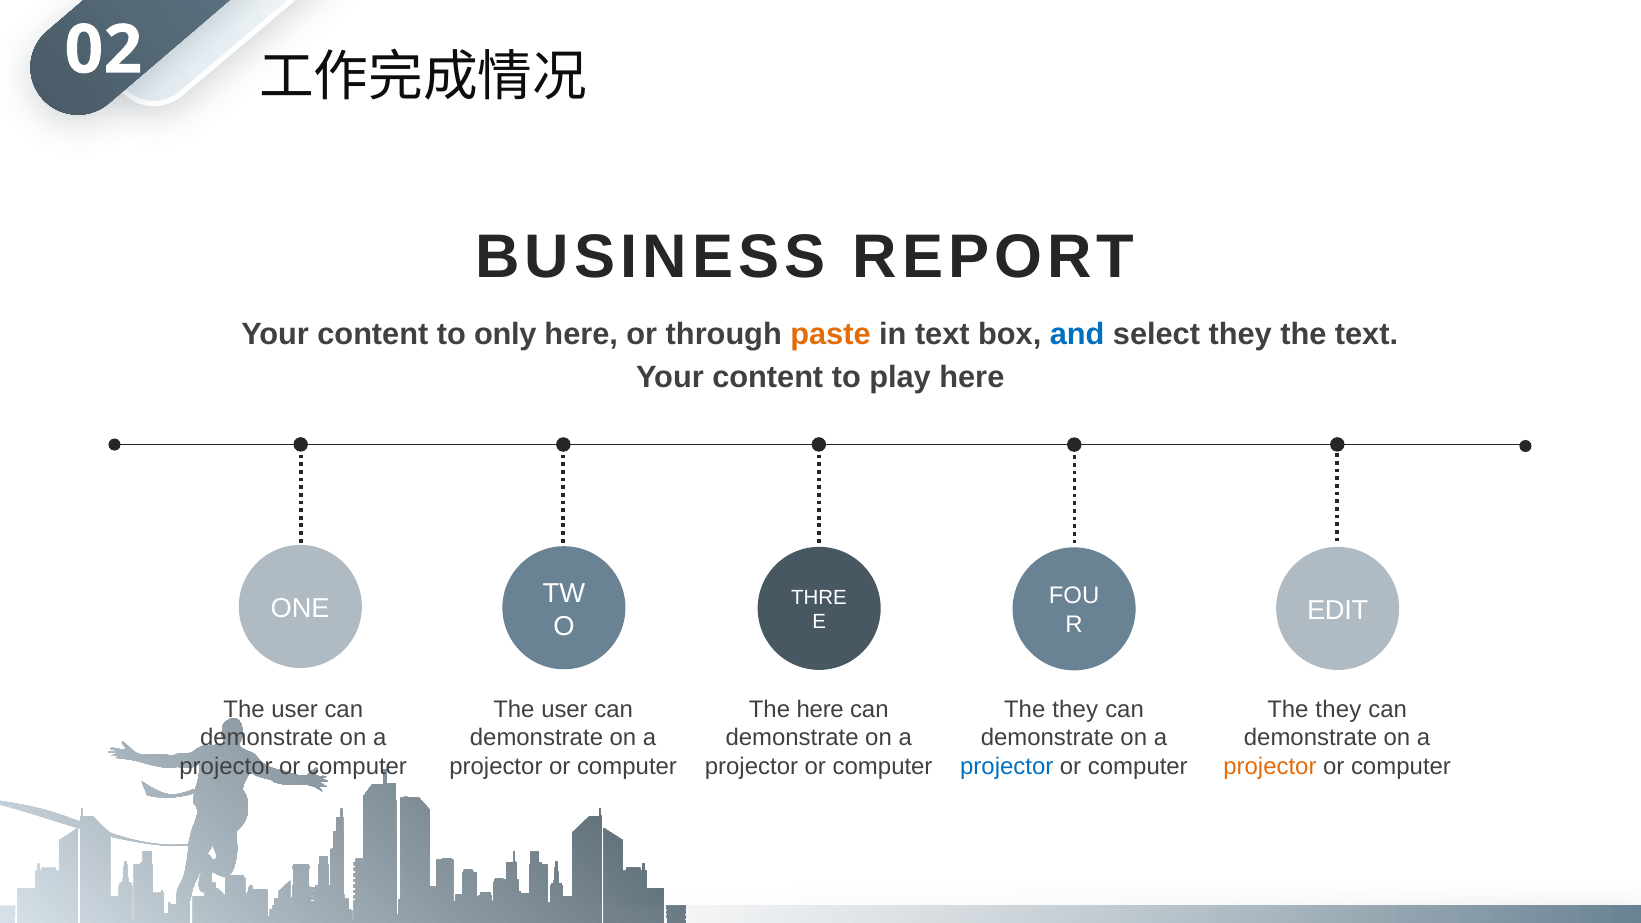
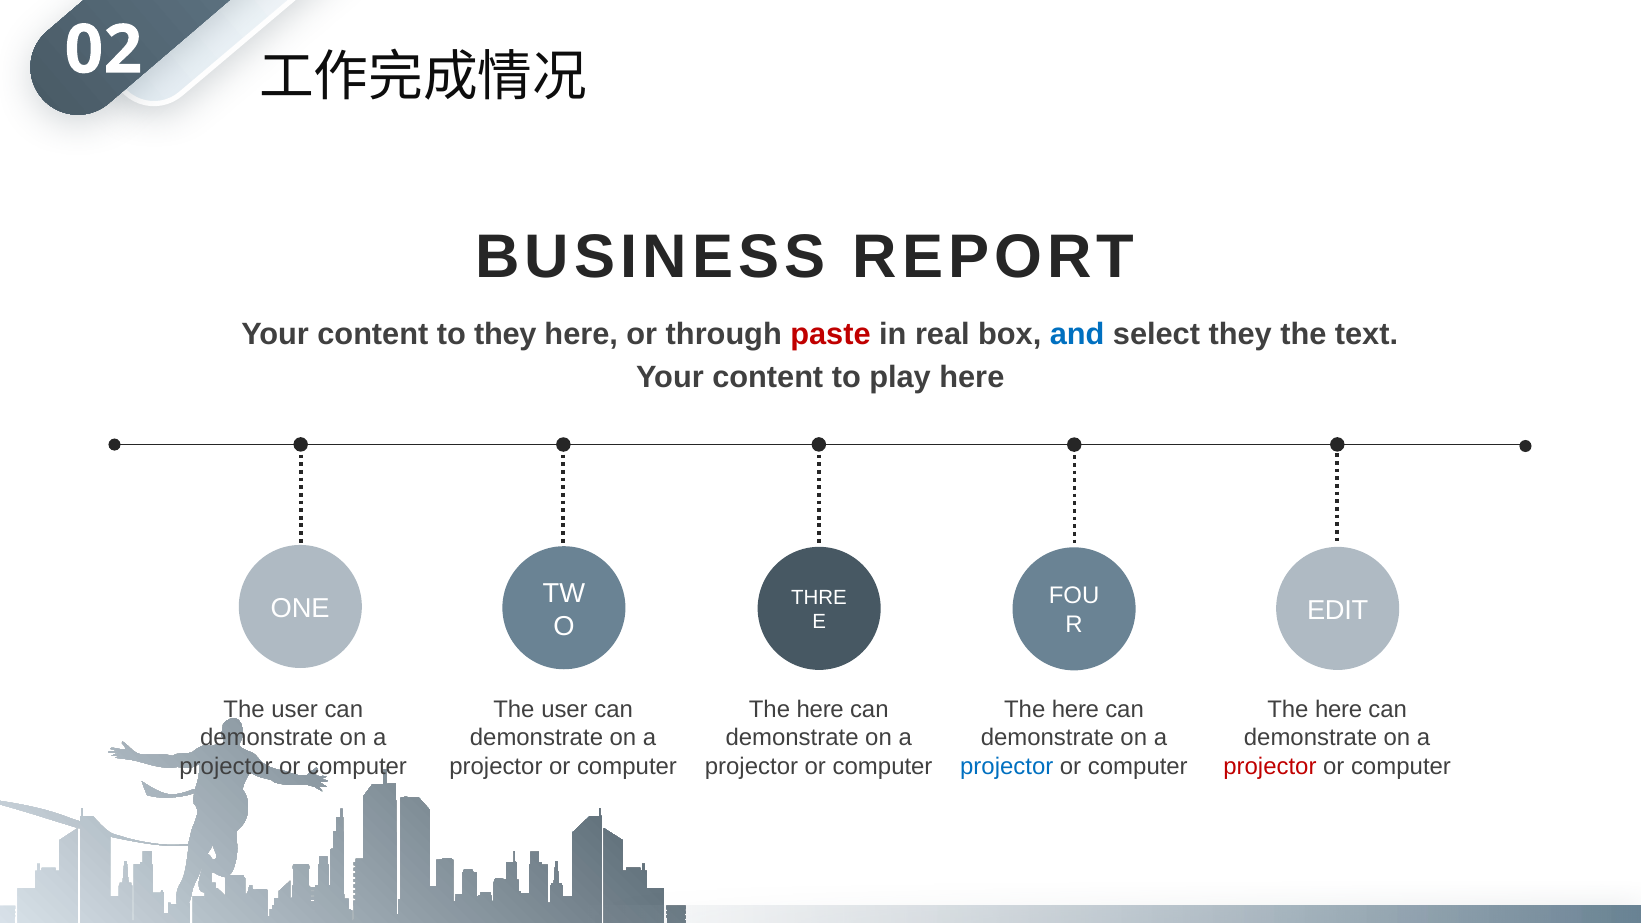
to only: only -> they
paste colour: orange -> red
in text: text -> real
they at (1075, 709): they -> here
they at (1338, 709): they -> here
projector at (1270, 767) colour: orange -> red
